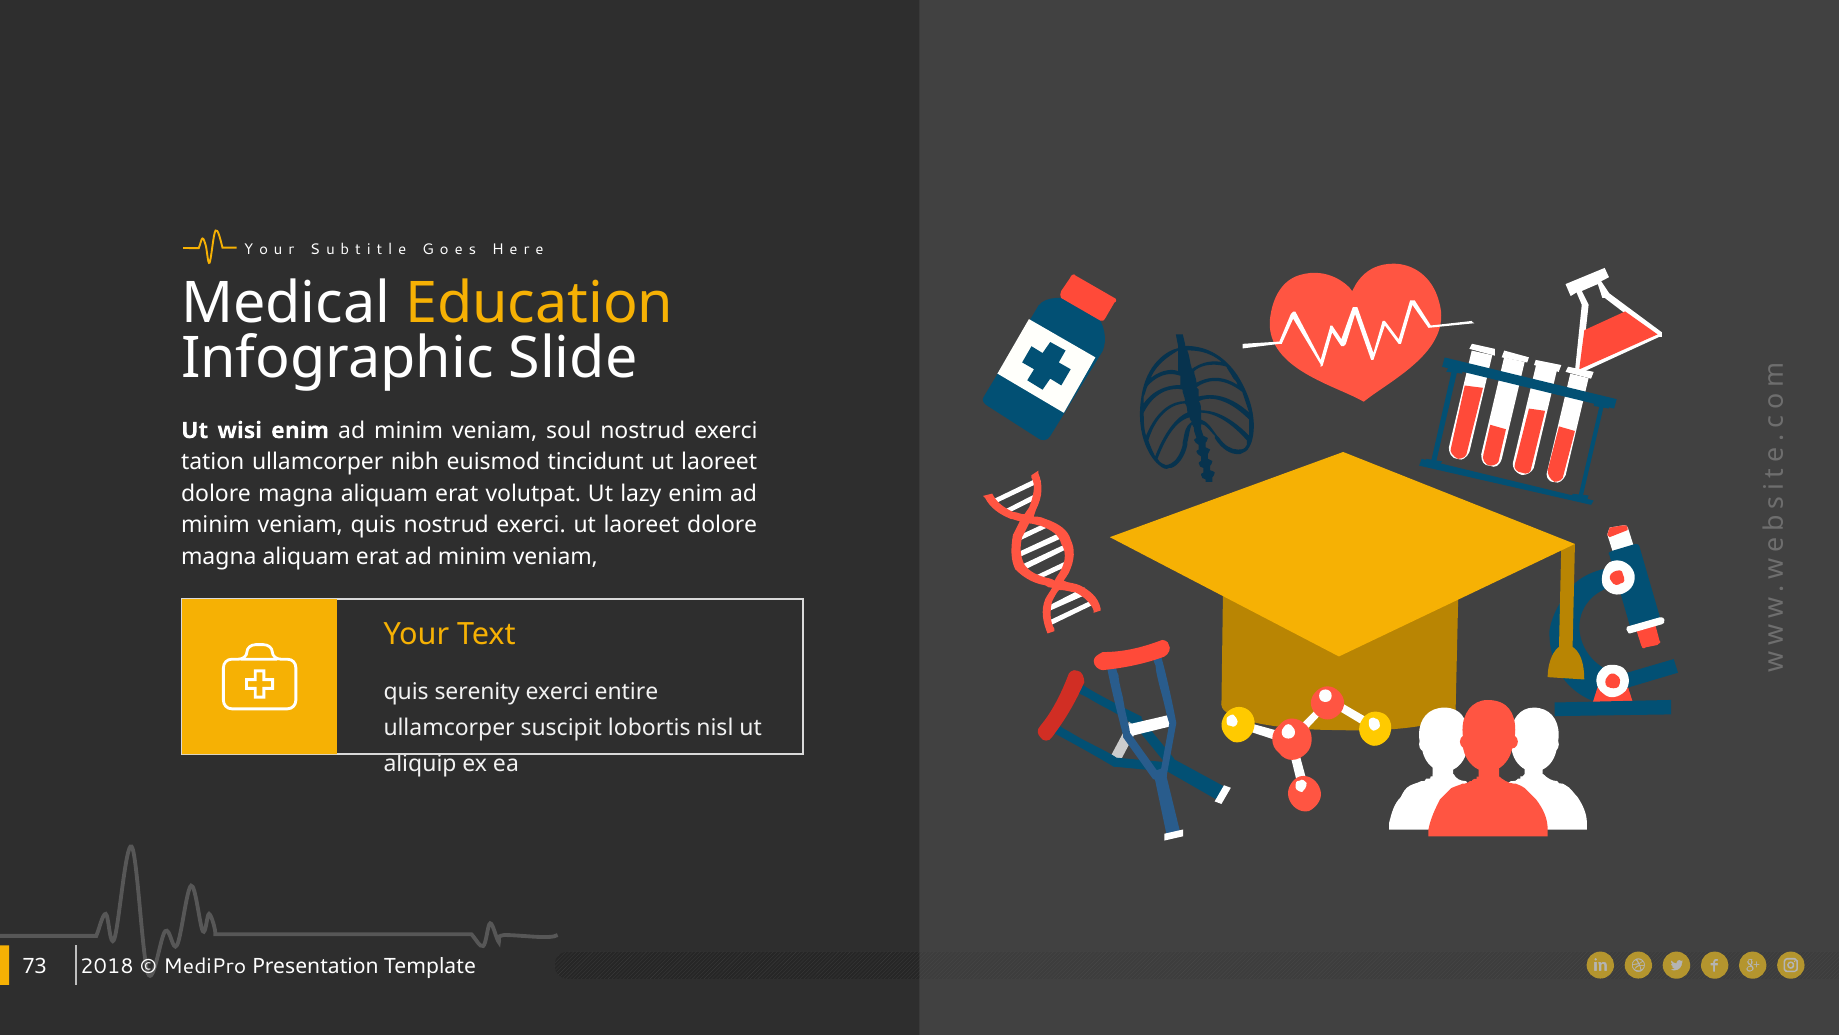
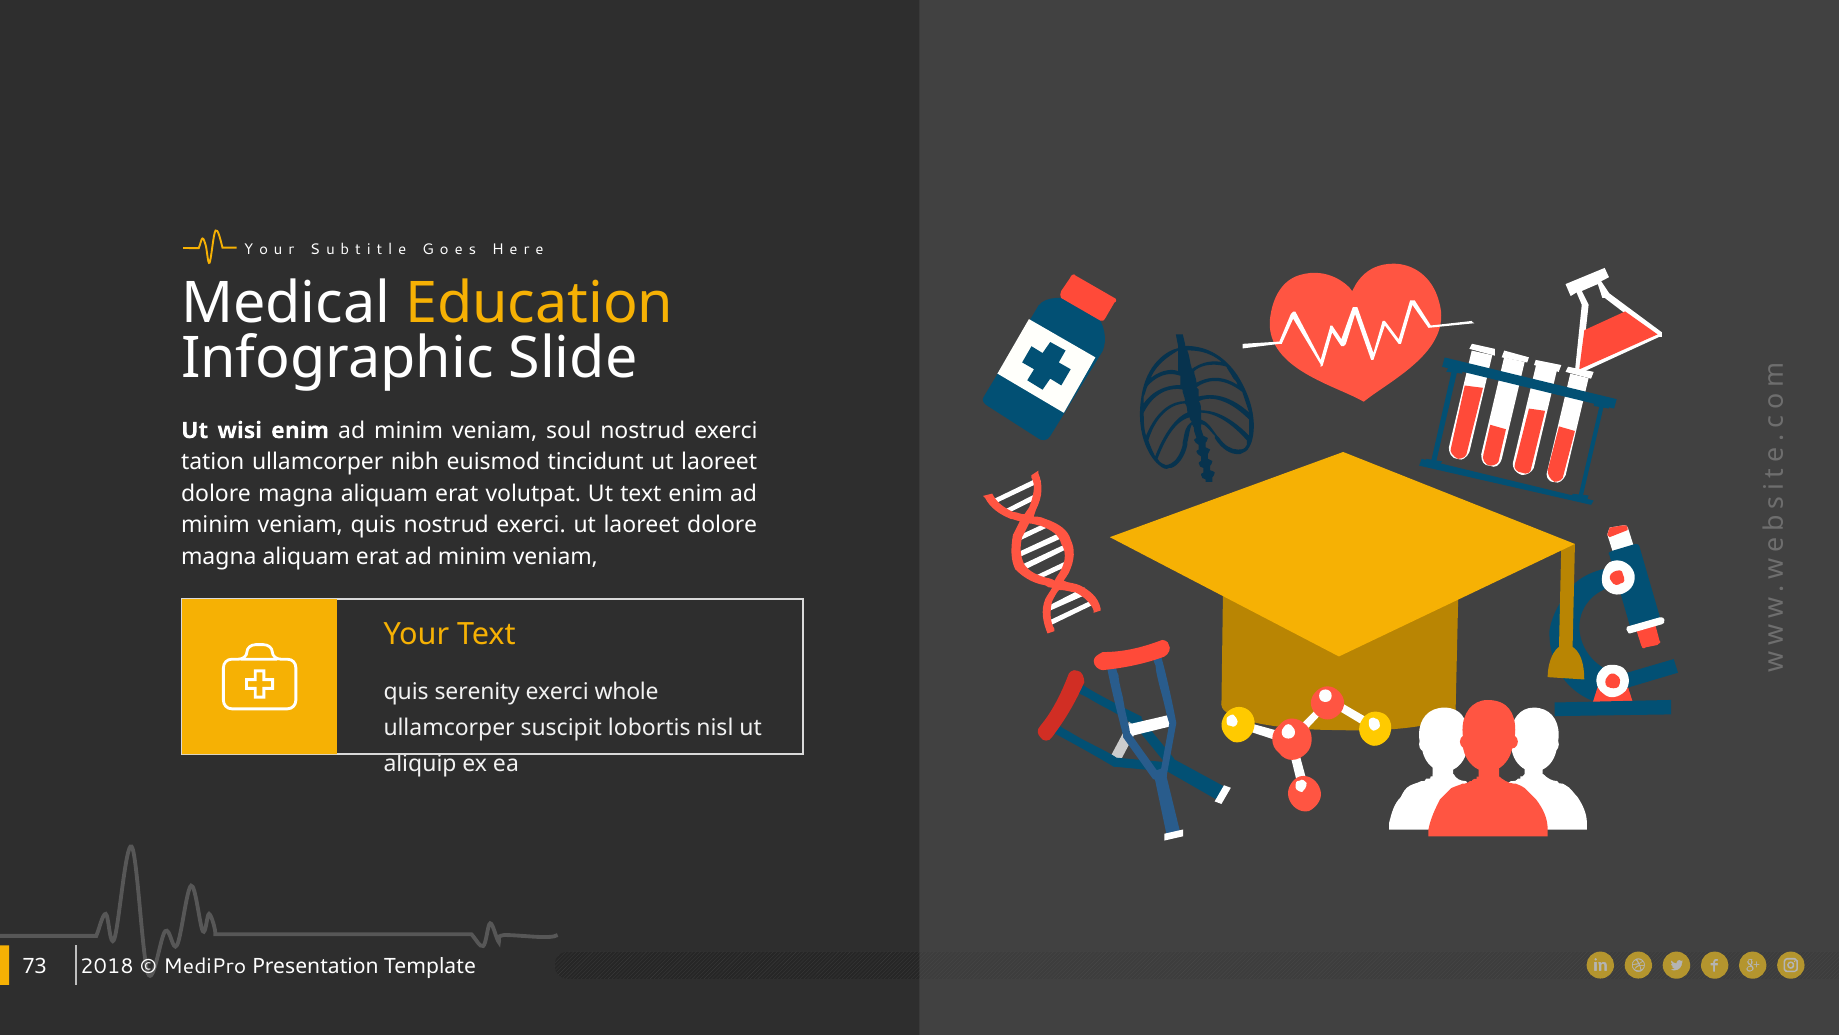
Ut lazy: lazy -> text
entire: entire -> whole
